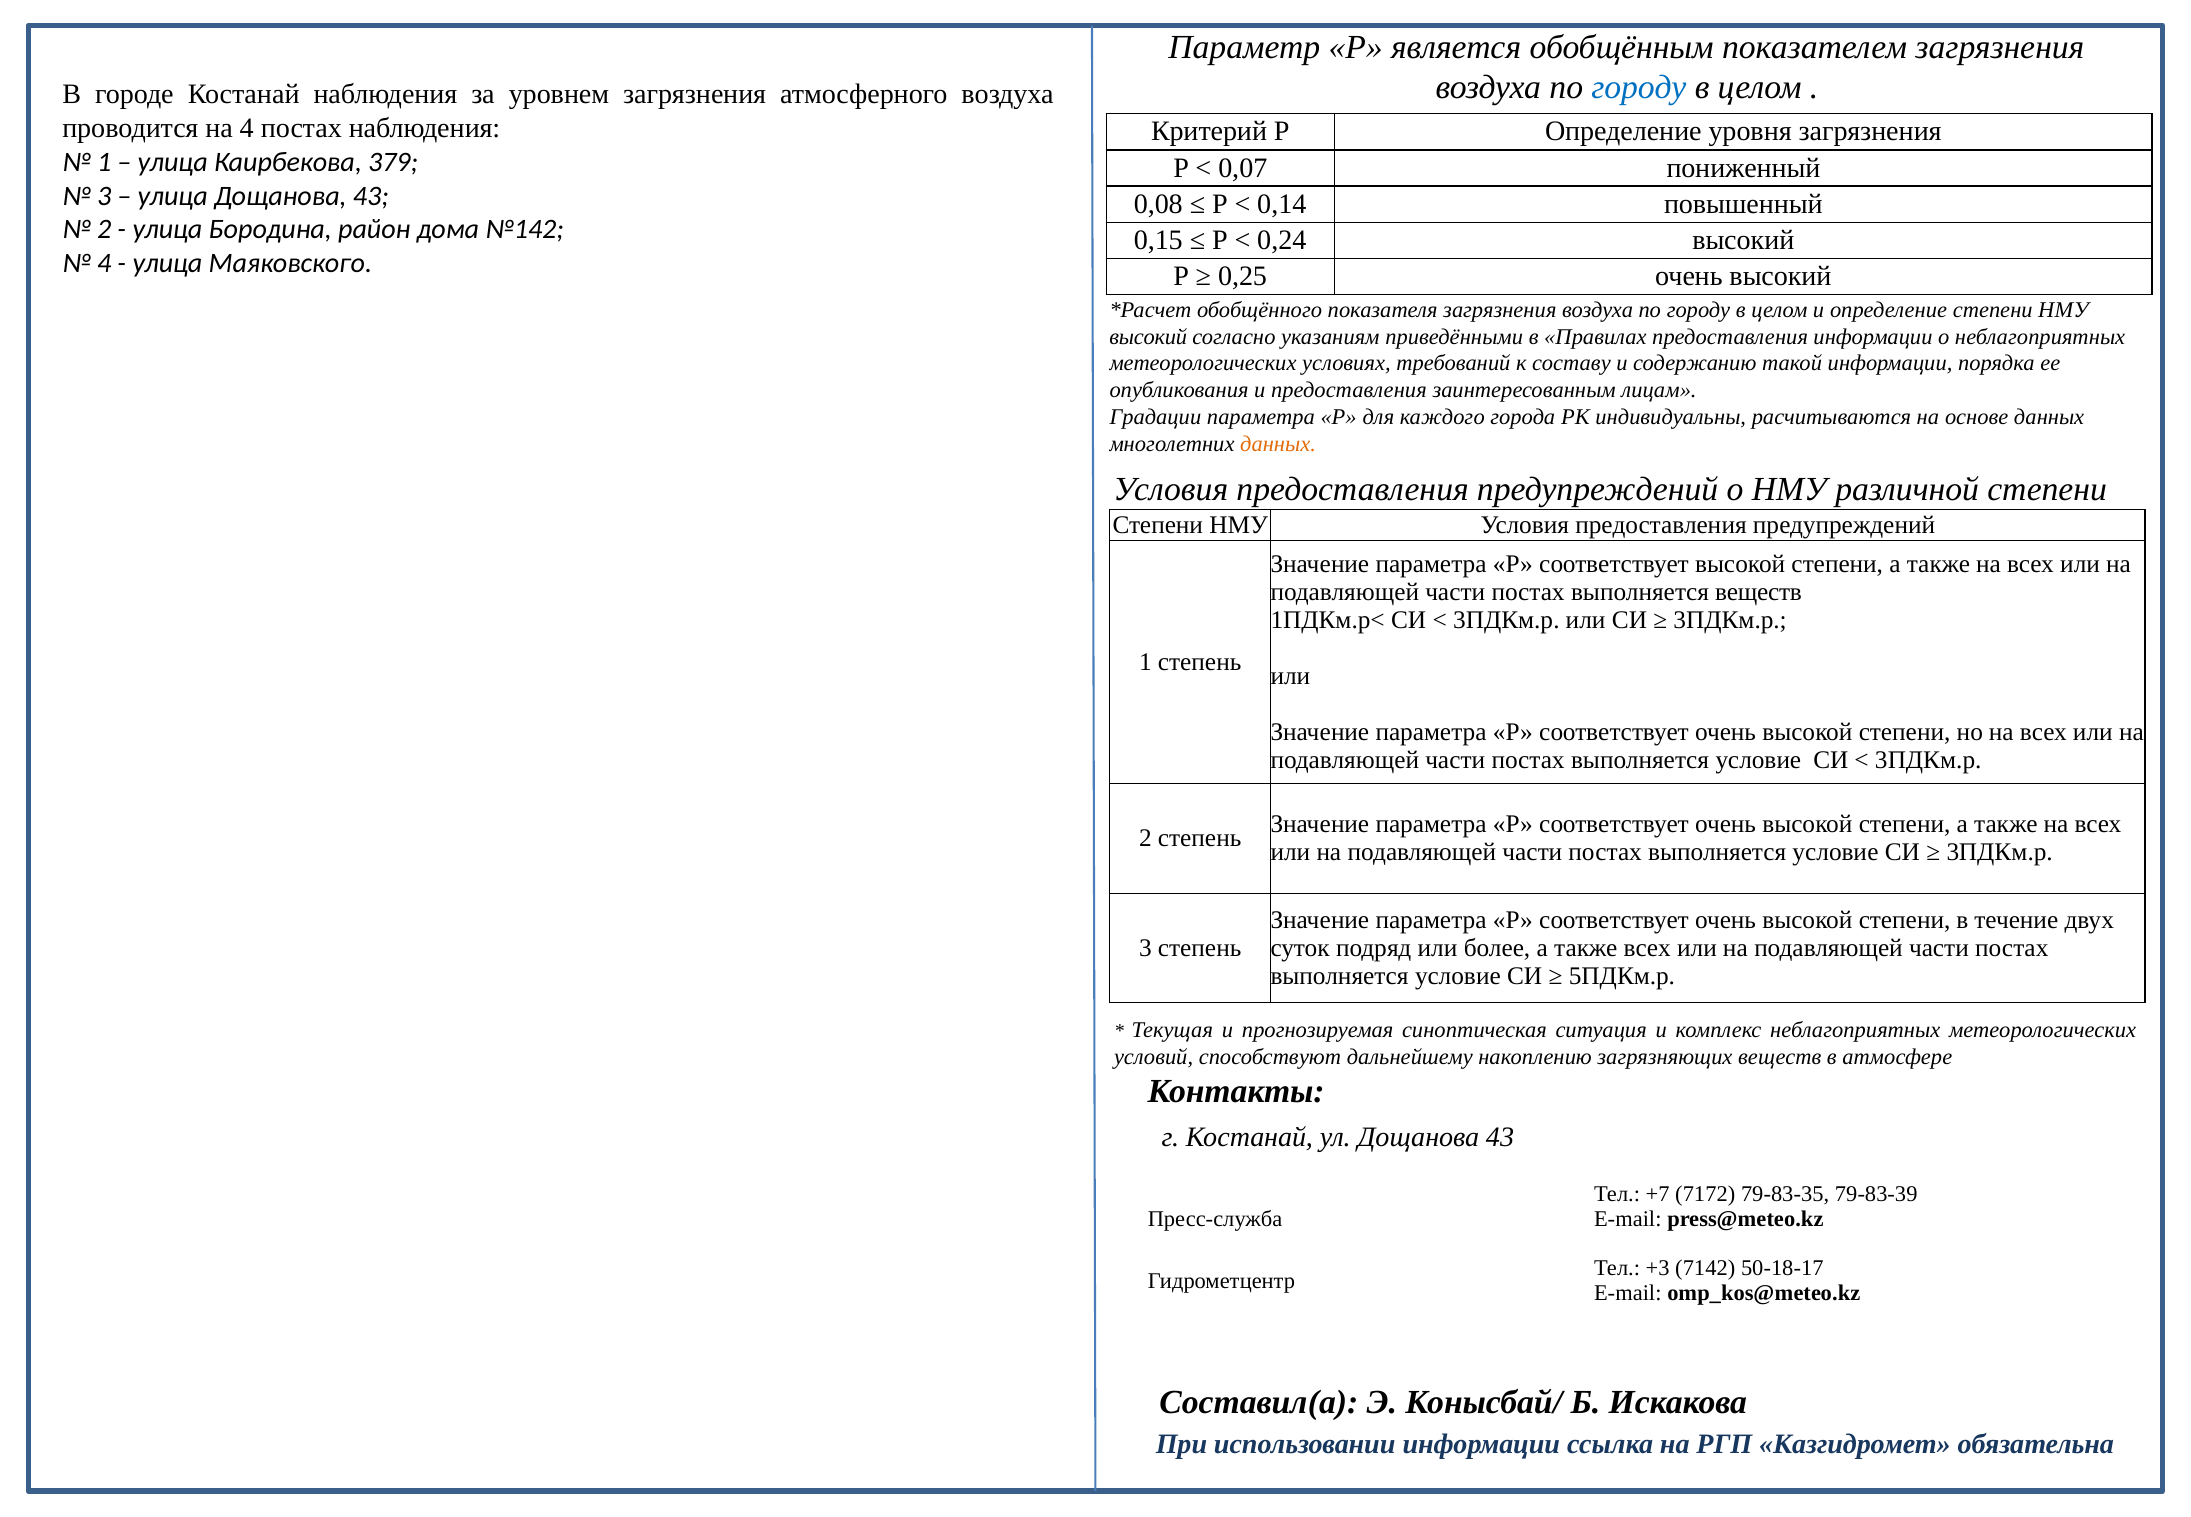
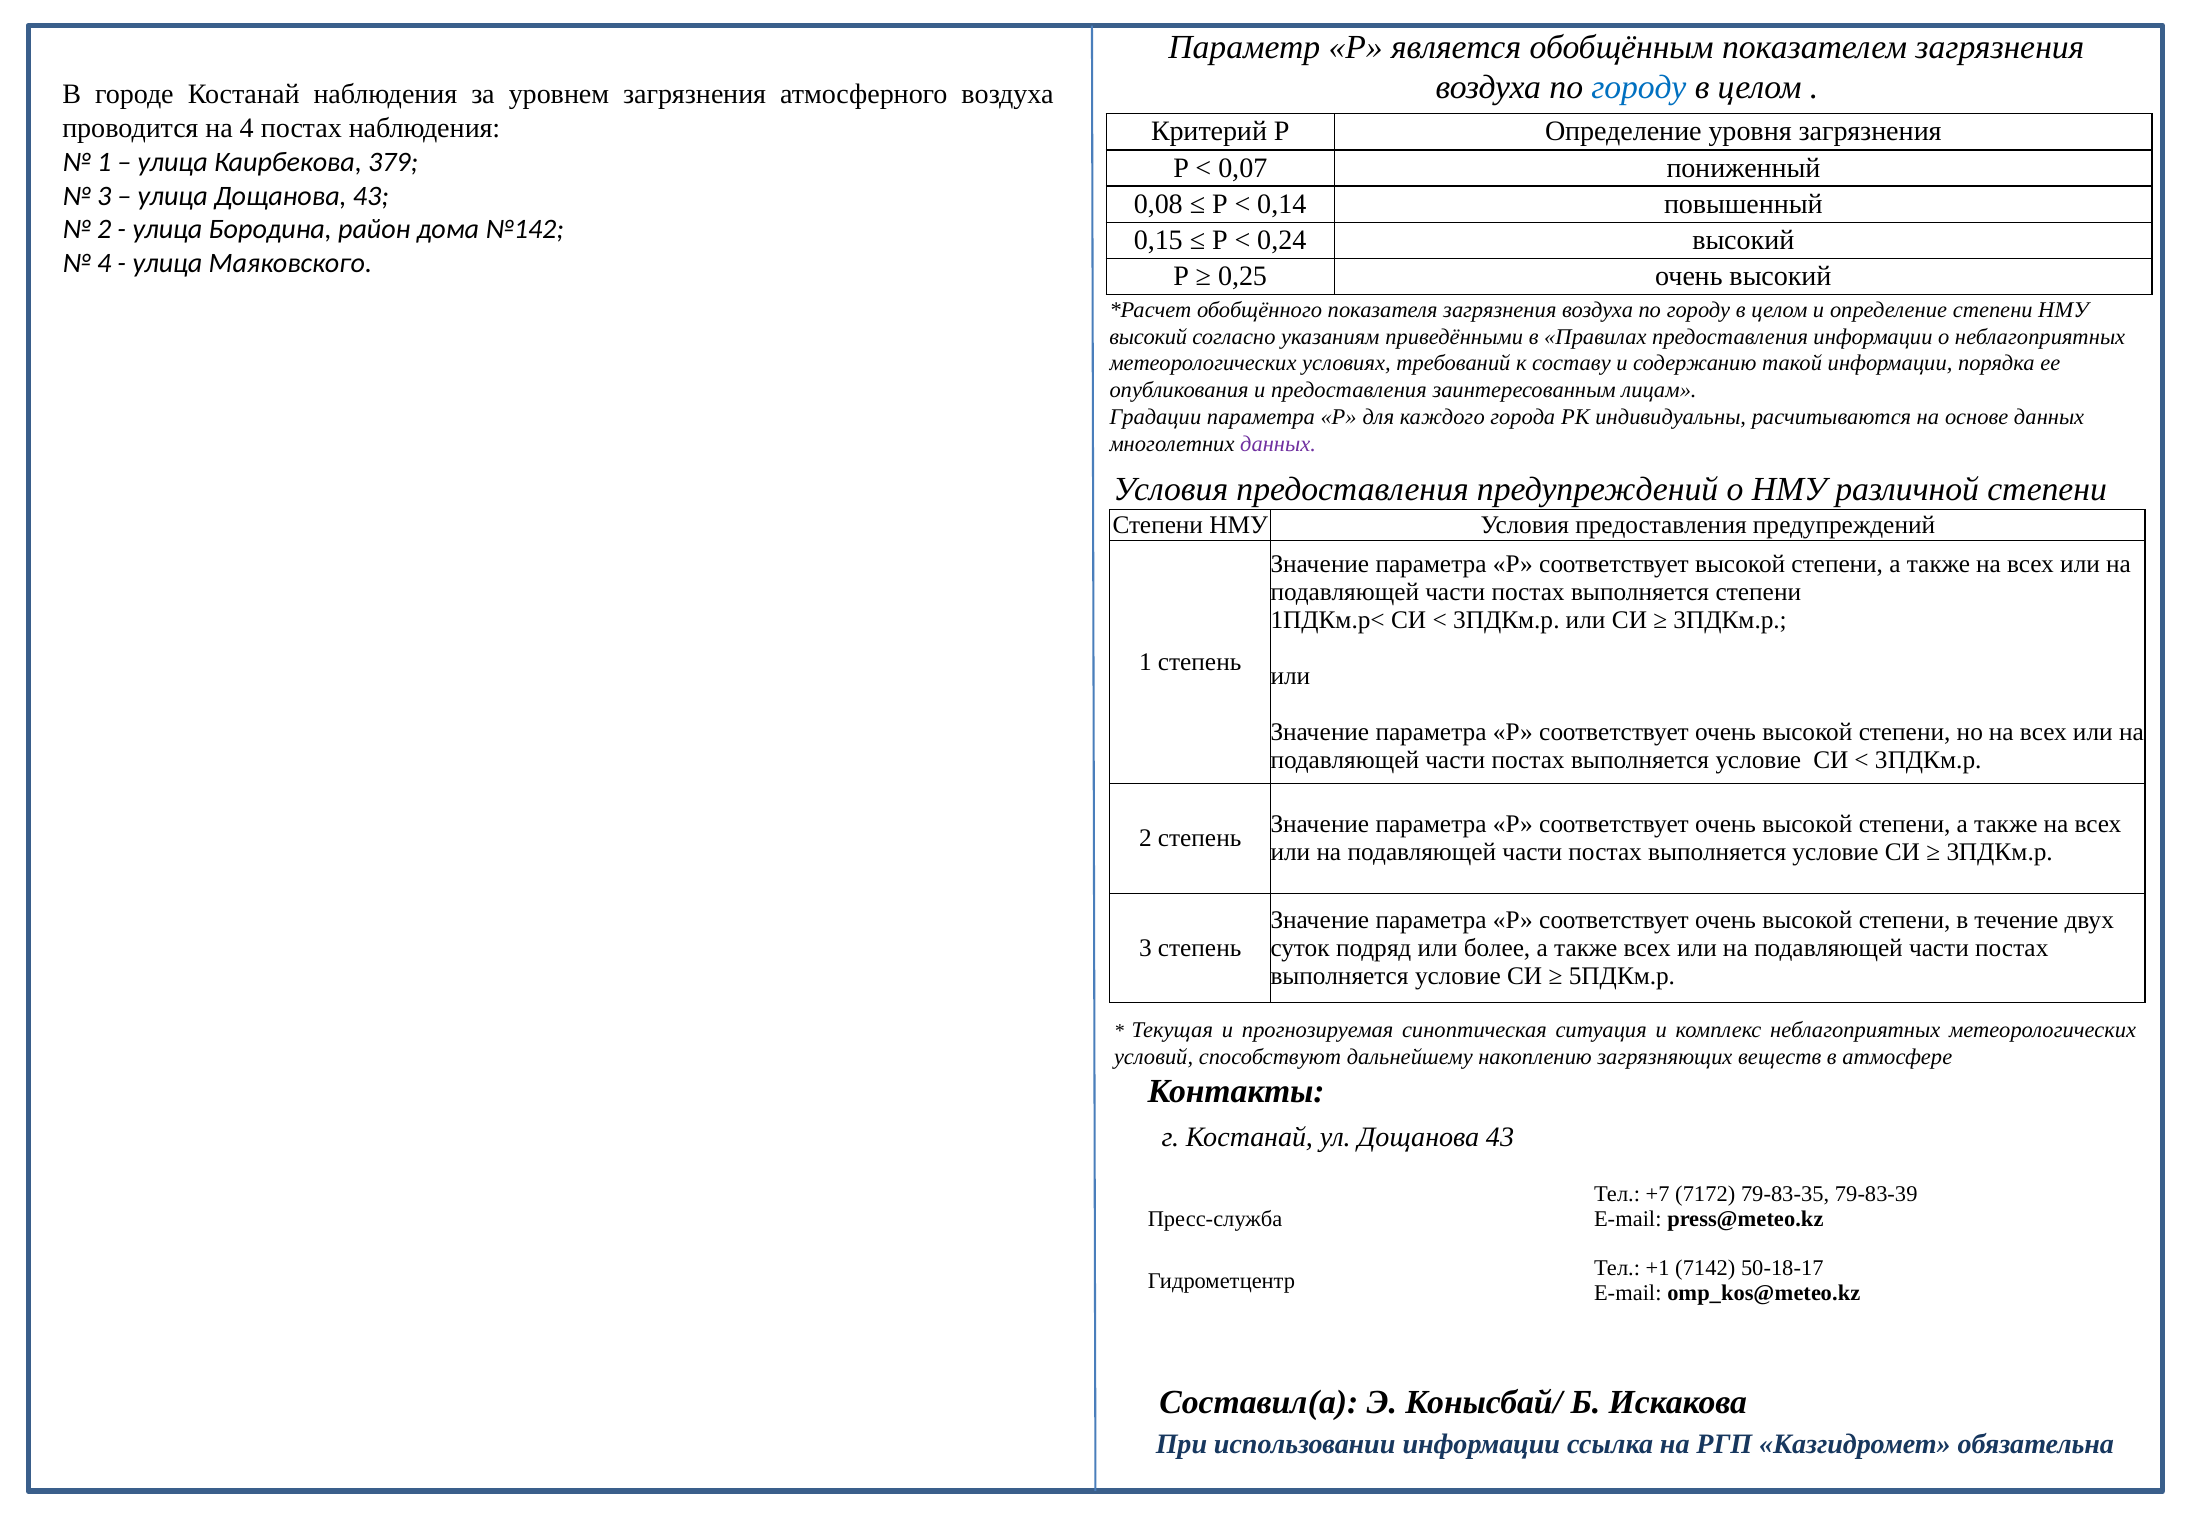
данных at (1278, 444) colour: orange -> purple
выполняется веществ: веществ -> степени
+3: +3 -> +1
